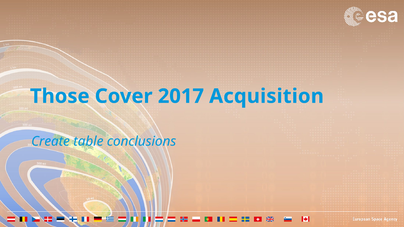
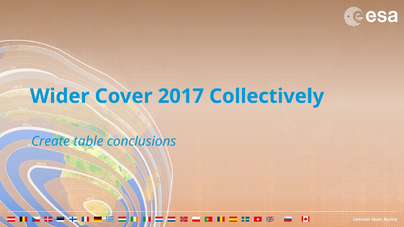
Those: Those -> Wider
Acquisition: Acquisition -> Collectively
